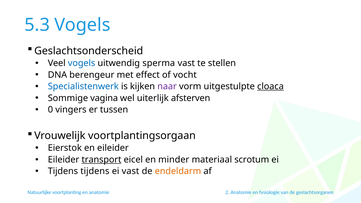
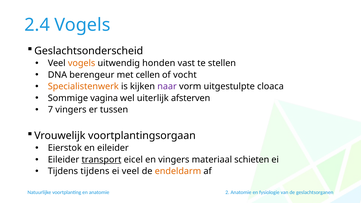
5.3: 5.3 -> 2.4
vogels at (82, 63) colour: blue -> orange
sperma: sperma -> honden
effect: effect -> cellen
Specialistenwerk colour: blue -> orange
cloaca underline: present -> none
0: 0 -> 7
en minder: minder -> vingers
scrotum: scrotum -> schieten
ei vast: vast -> veel
